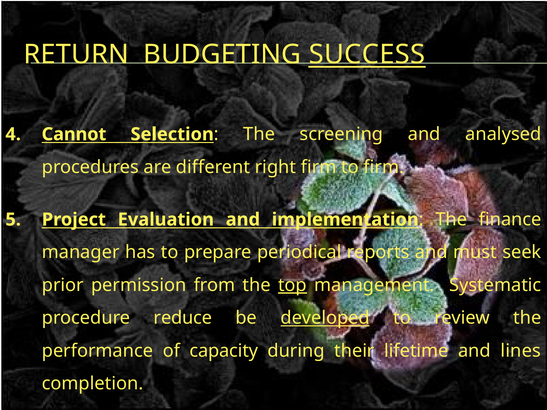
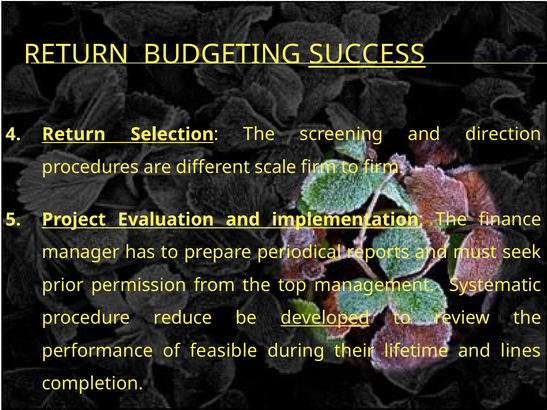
Cannot at (74, 134): Cannot -> Return
analysed: analysed -> direction
right: right -> scale
top underline: present -> none
capacity: capacity -> feasible
